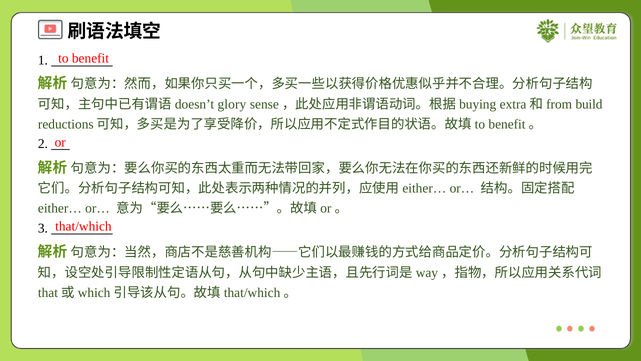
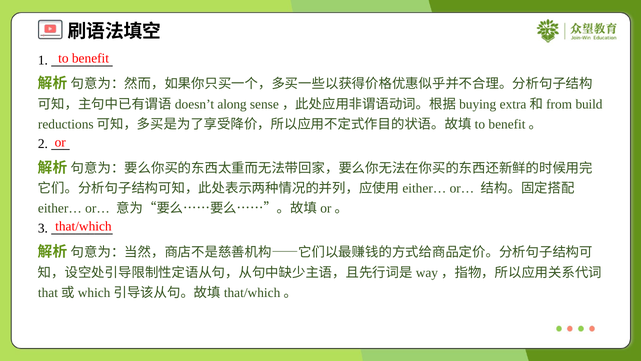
glory: glory -> along
